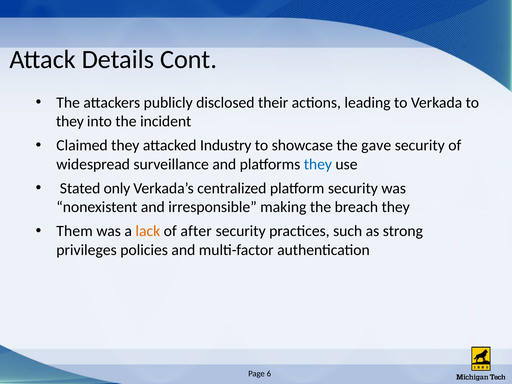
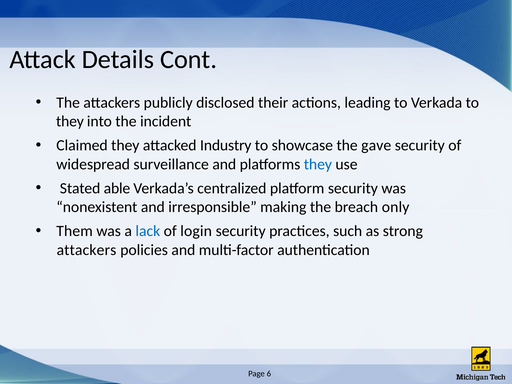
only: only -> able
breach they: they -> only
lack colour: orange -> blue
after: after -> login
privileges at (87, 250): privileges -> attackers
